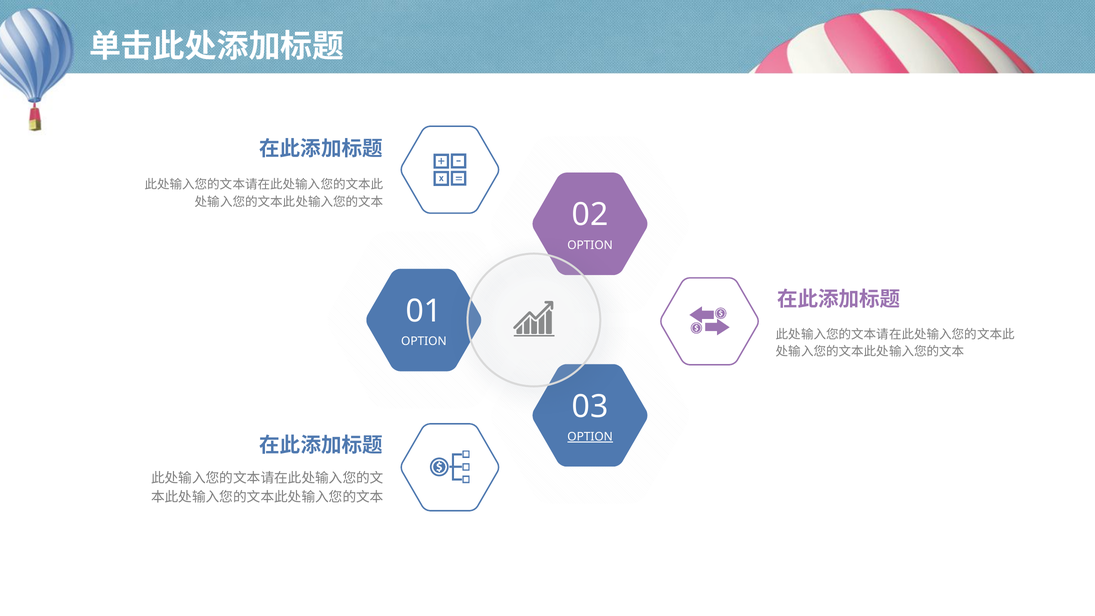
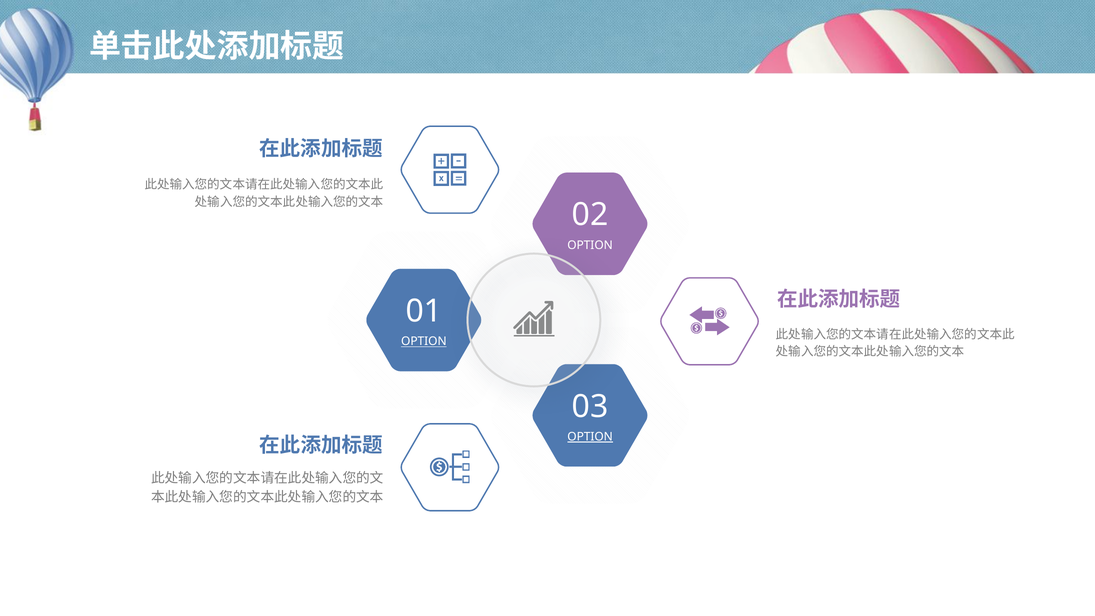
OPTION at (424, 341) underline: none -> present
